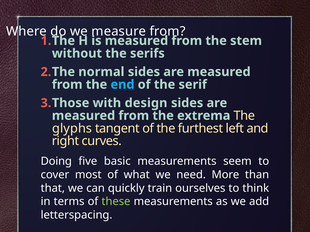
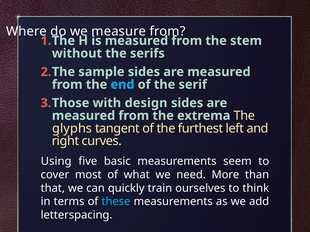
normal: normal -> sample
Doing: Doing -> Using
these colour: light green -> light blue
